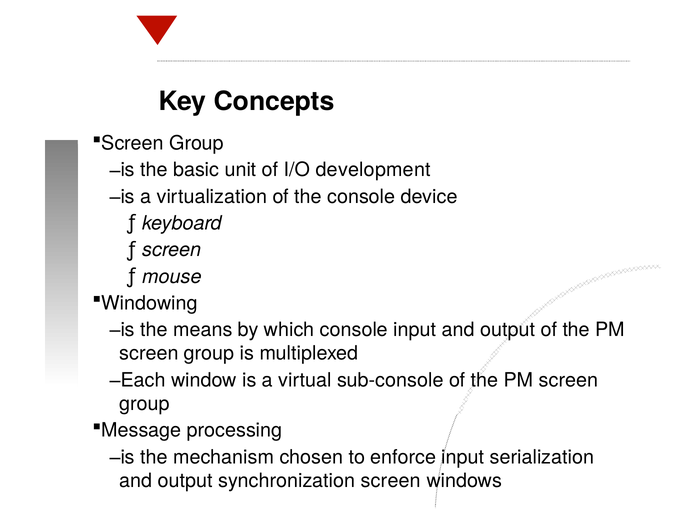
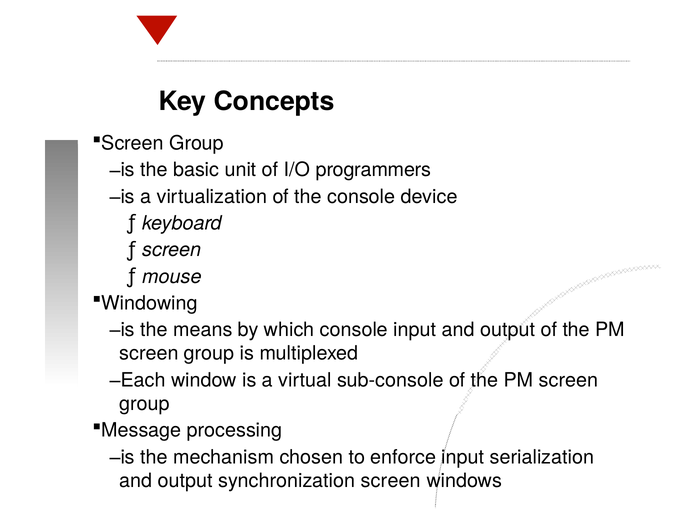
development: development -> programmers
